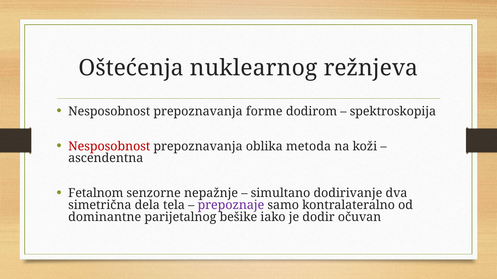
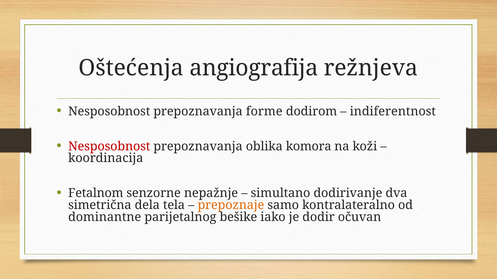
nuklearnog: nuklearnog -> angiografija
spektroskopija: spektroskopija -> indiferentnost
metoda: metoda -> komora
ascendentna: ascendentna -> koordinacija
prepoznaje colour: purple -> orange
